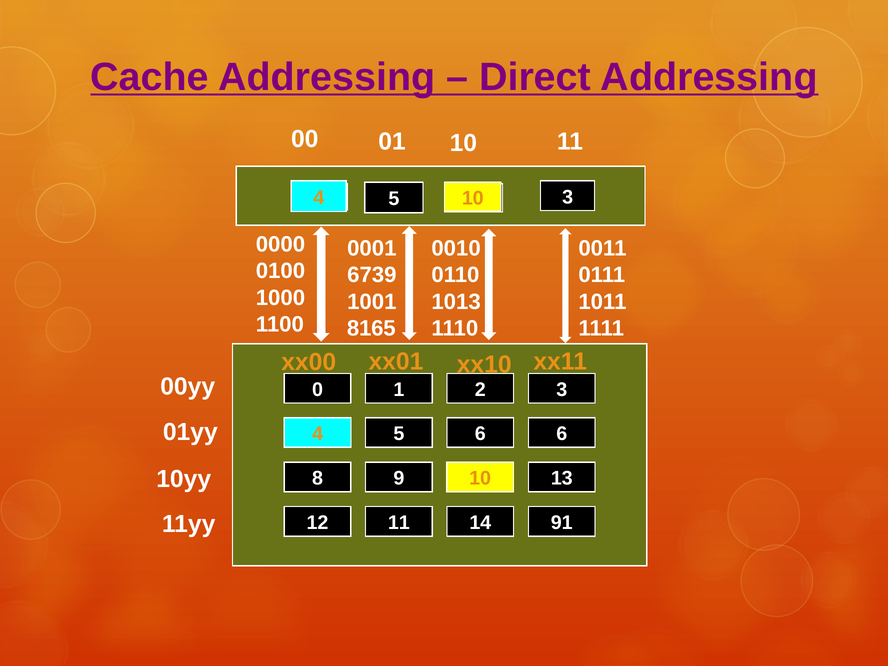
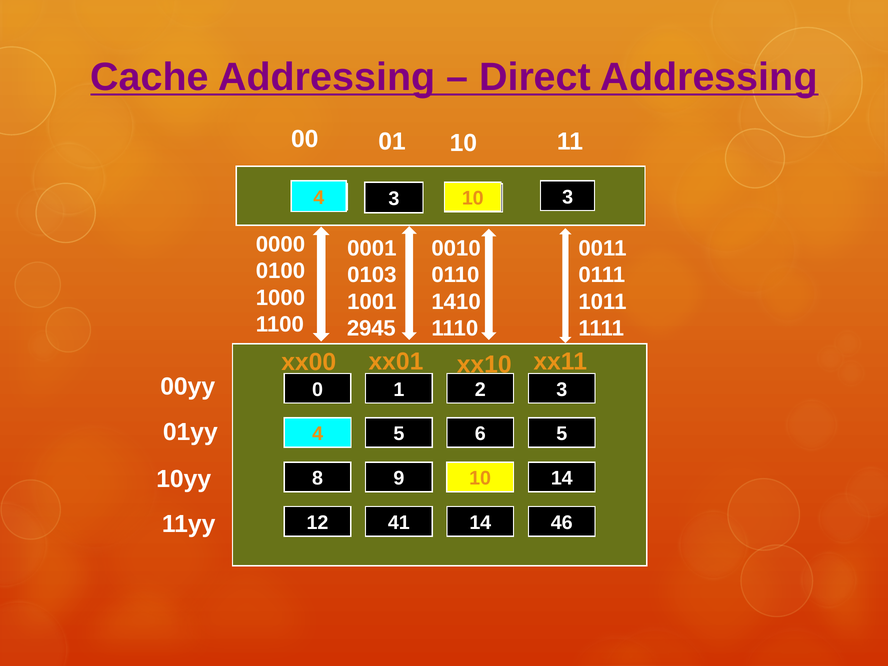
5 at (394, 199): 5 -> 3
6739: 6739 -> 0103
1013: 1013 -> 1410
8165: 8165 -> 2945
6 6: 6 -> 5
13 at (562, 478): 13 -> 14
12 11: 11 -> 41
91: 91 -> 46
